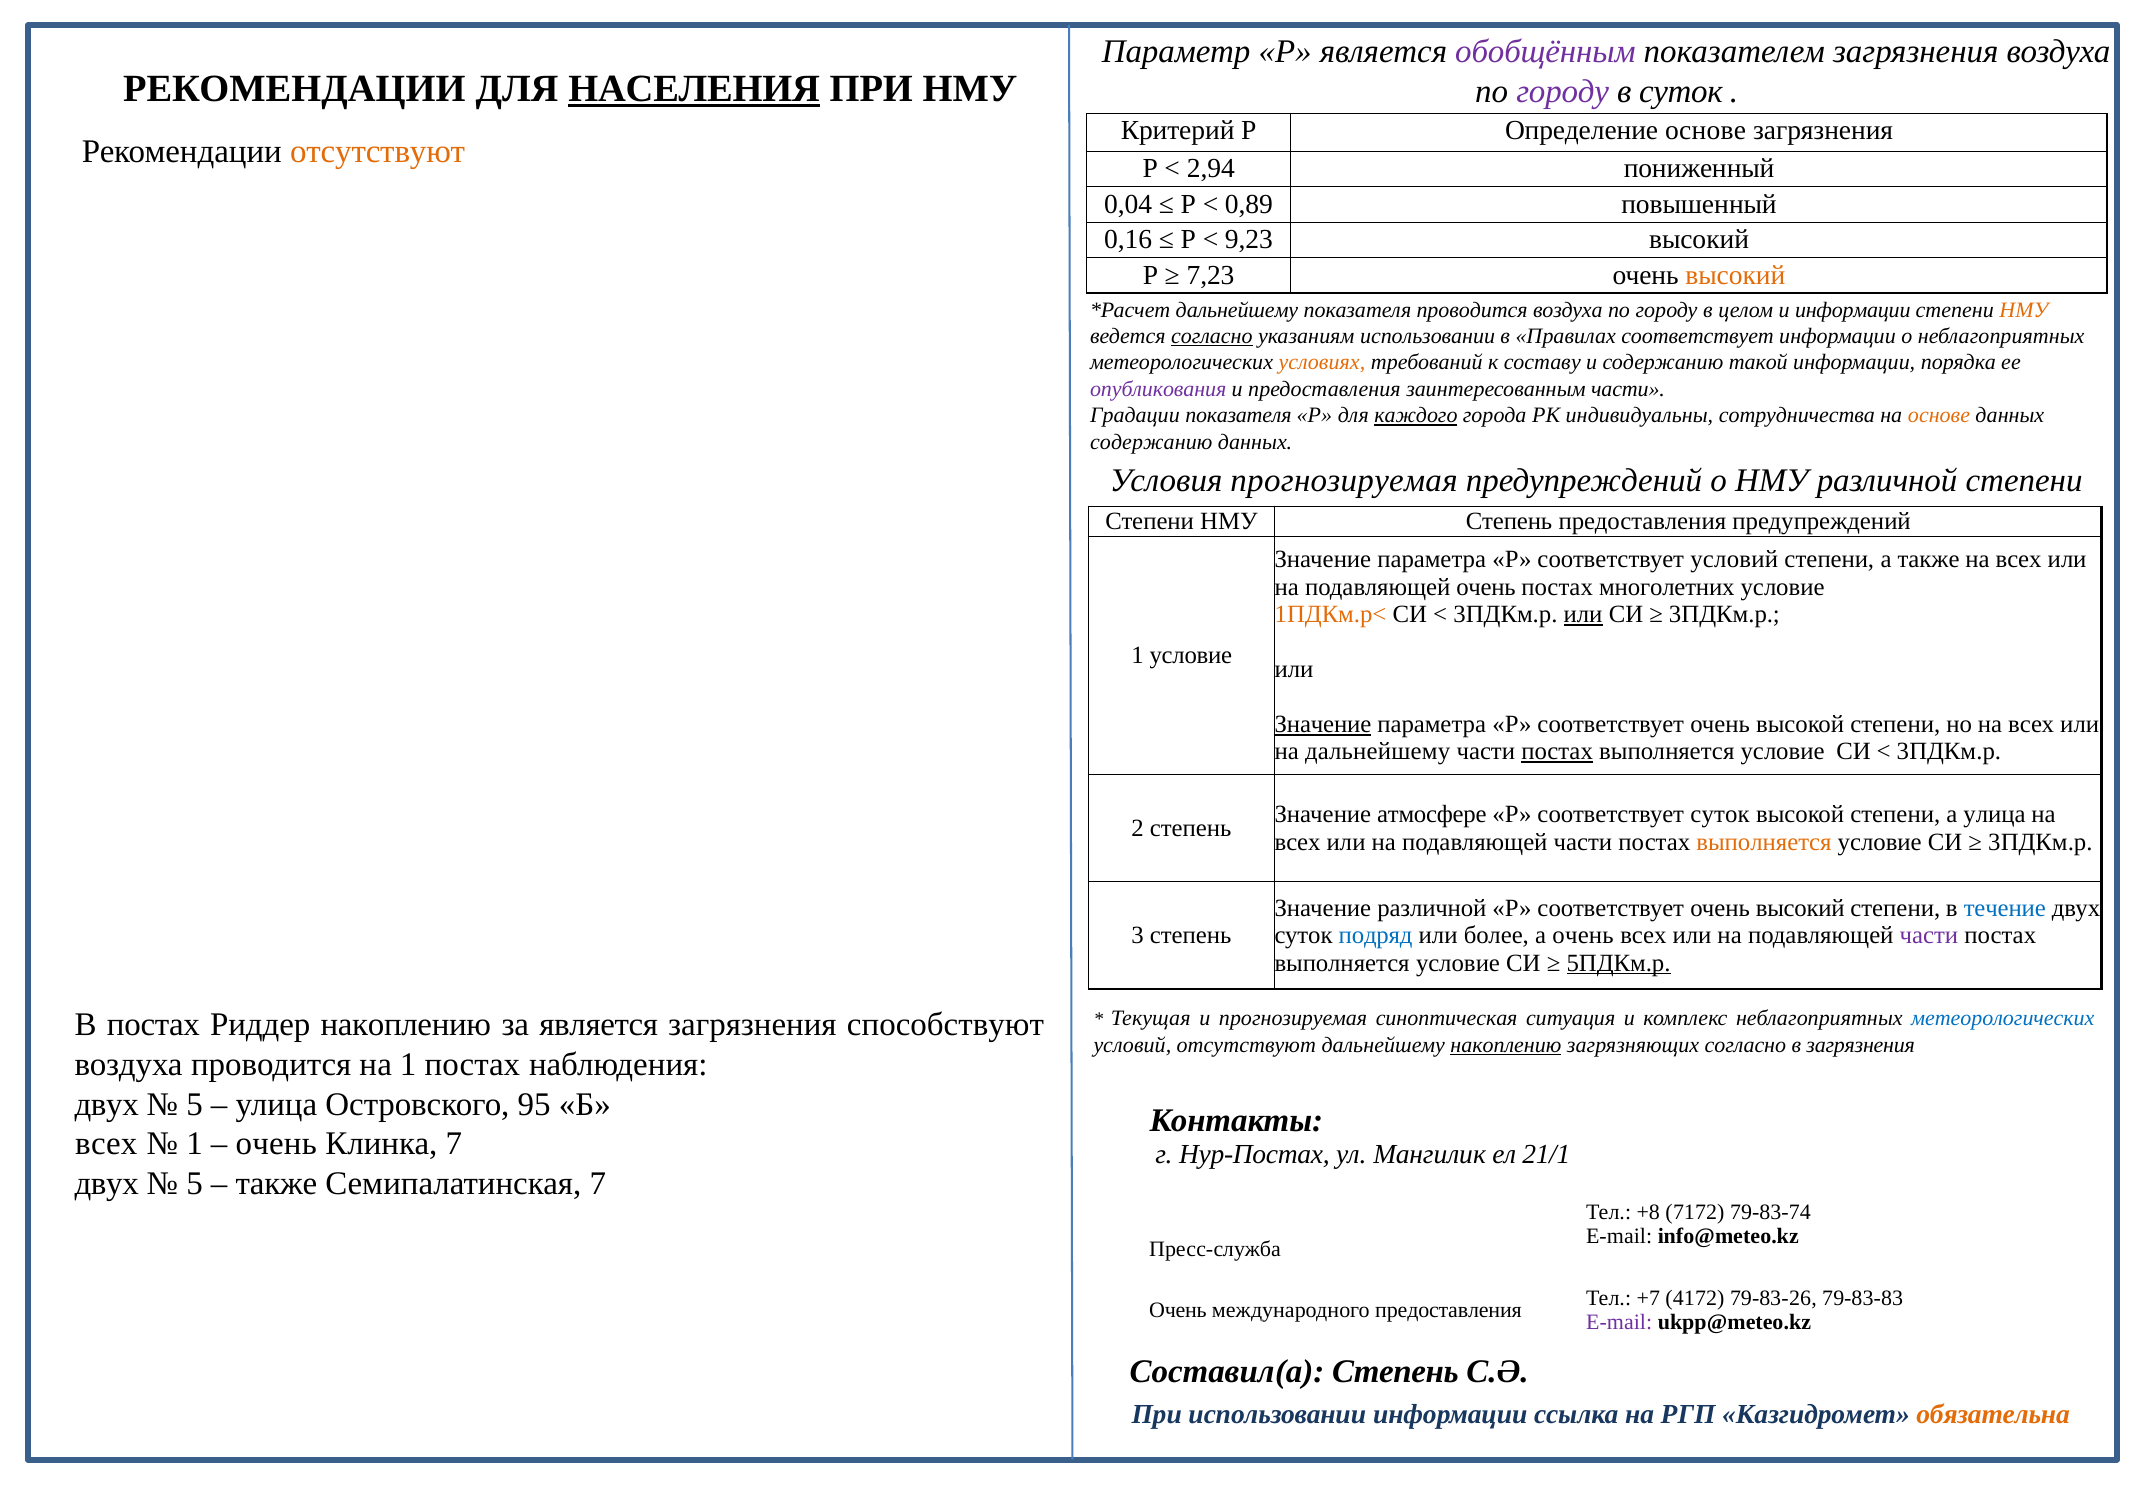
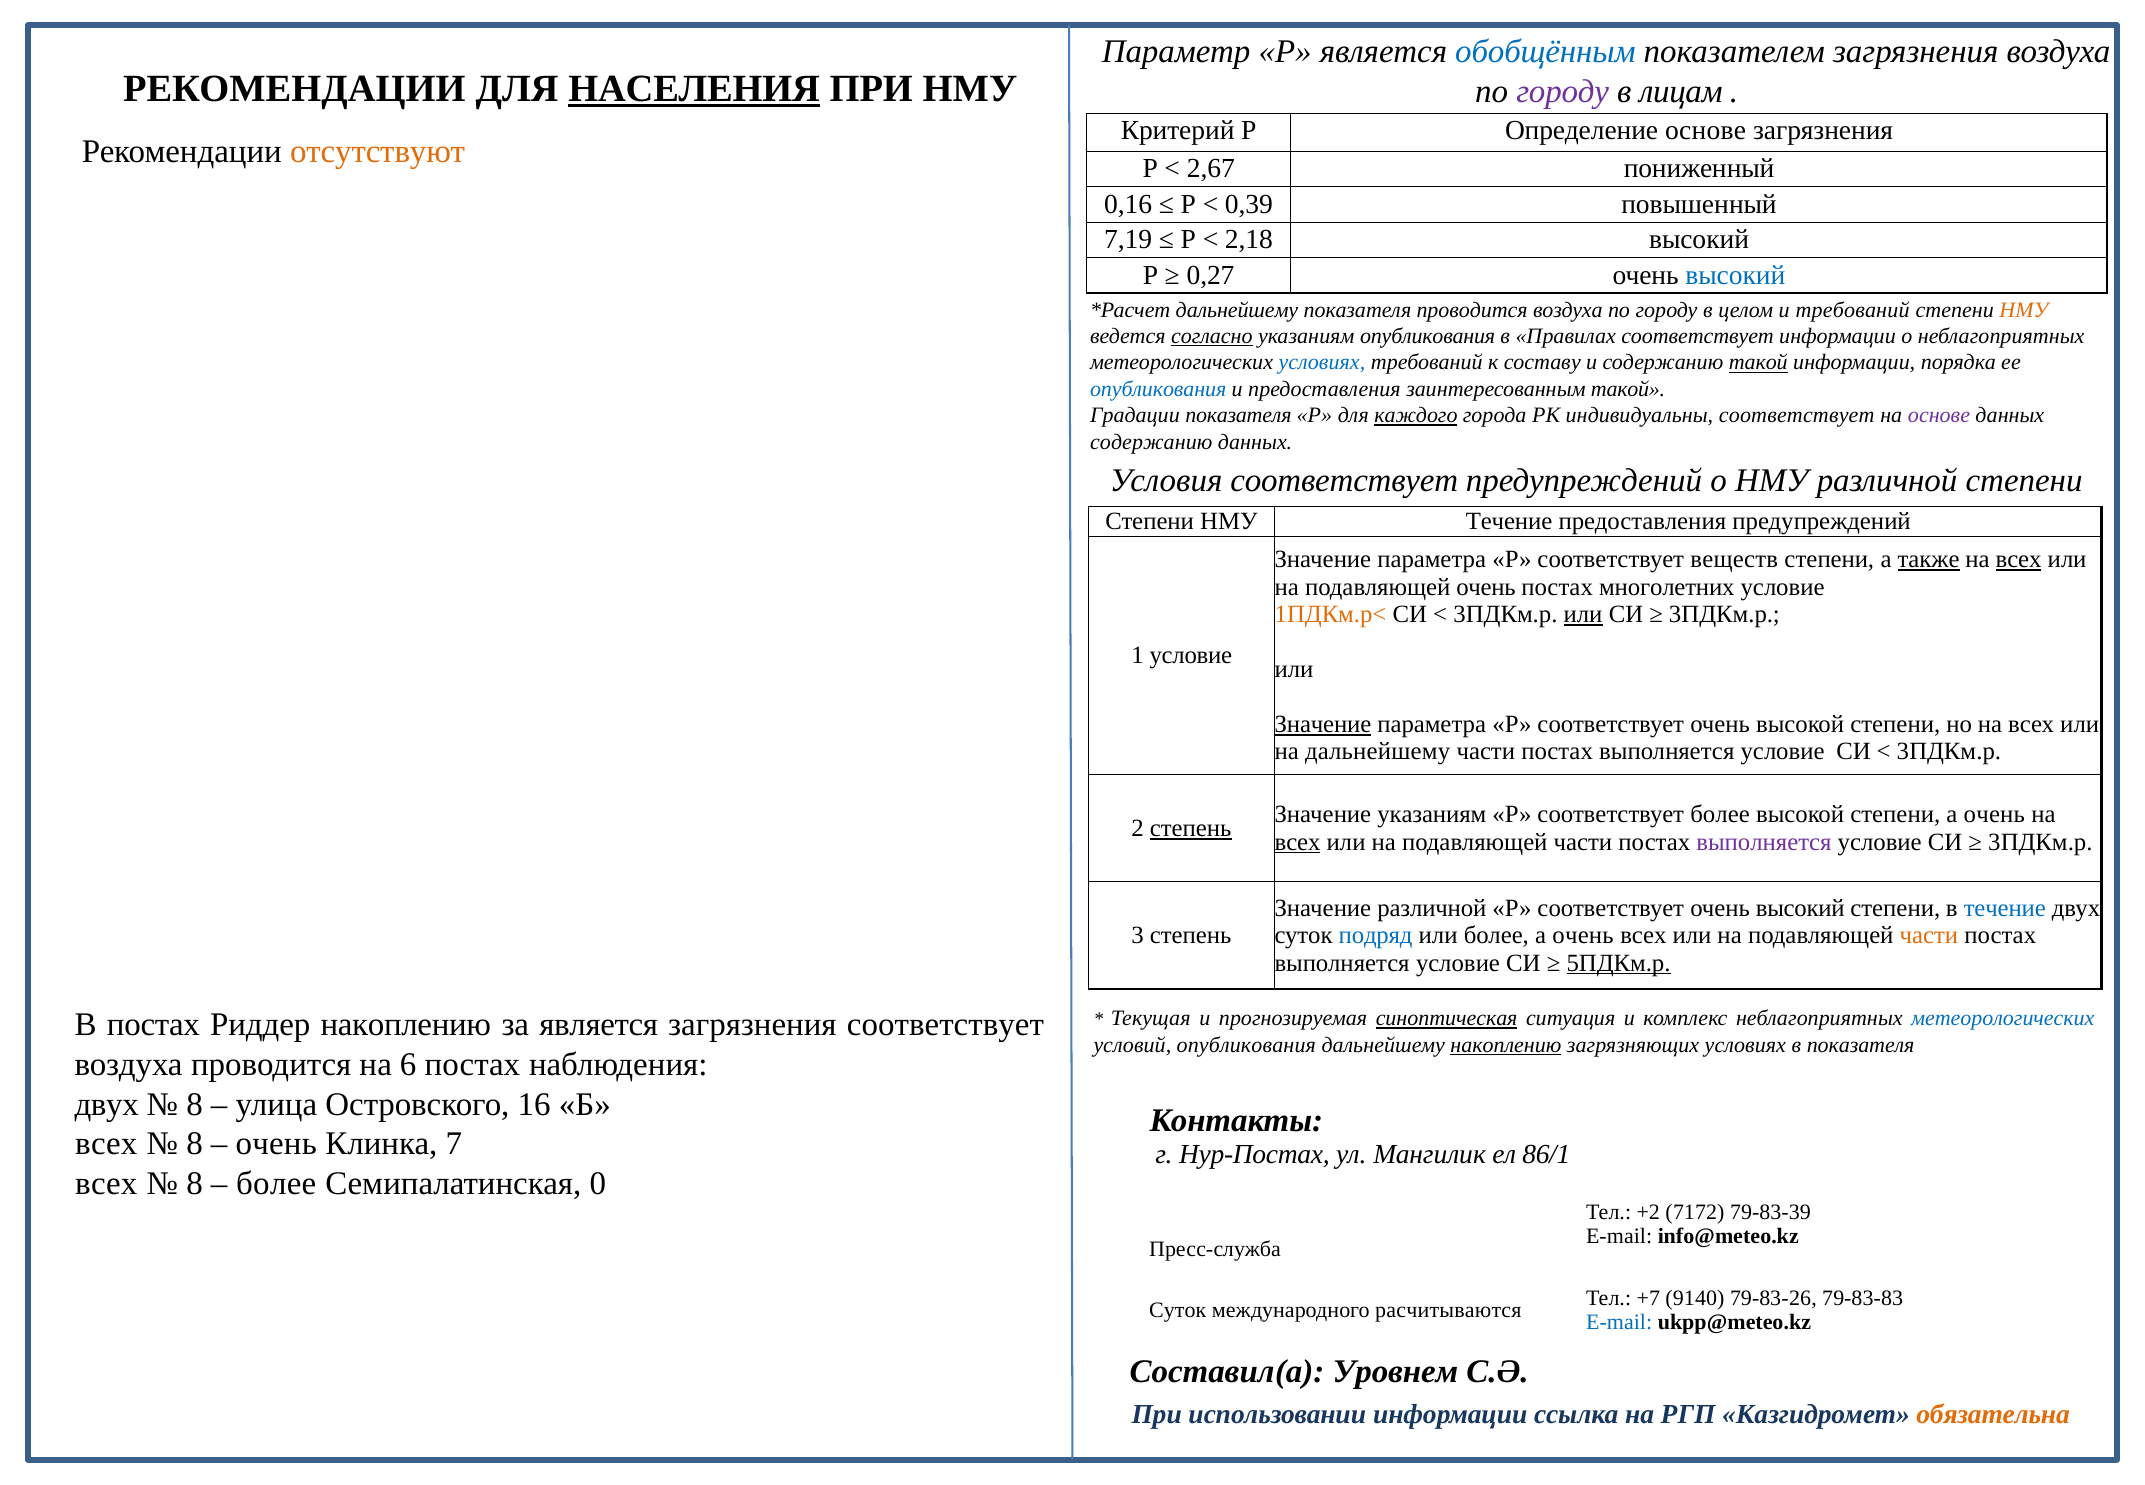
обобщённым colour: purple -> blue
в суток: суток -> лицам
2,94: 2,94 -> 2,67
0,04: 0,04 -> 0,16
0,89: 0,89 -> 0,39
0,16: 0,16 -> 7,19
9,23: 9,23 -> 2,18
7,23: 7,23 -> 0,27
высокий at (1735, 275) colour: orange -> blue
и информации: информации -> требований
указаниям использовании: использовании -> опубликования
условиях at (1322, 363) colour: orange -> blue
такой at (1758, 363) underline: none -> present
опубликования at (1158, 389) colour: purple -> blue
заинтересованным части: части -> такой
индивидуальны сотрудничества: сотрудничества -> соответствует
основе at (1939, 415) colour: orange -> purple
Условия прогнозируемая: прогнозируемая -> соответствует
НМУ Степень: Степень -> Течение
соответствует условий: условий -> веществ
также at (1929, 559) underline: none -> present
всех at (2019, 559) underline: none -> present
постах at (1557, 752) underline: present -> none
Значение атмосфере: атмосфере -> указаниям
соответствует суток: суток -> более
степени а улица: улица -> очень
степень at (1191, 828) underline: none -> present
всех at (1298, 842) underline: none -> present
выполняется at (1764, 842) colour: orange -> purple
части at (1929, 936) colour: purple -> orange
загрязнения способствуют: способствуют -> соответствует
синоптическая underline: none -> present
условий отсутствуют: отсутствуют -> опубликования
загрязняющих согласно: согласно -> условиях
в загрязнения: загрязнения -> показателя
на 1: 1 -> 6
5 at (194, 1104): 5 -> 8
95: 95 -> 16
1 at (194, 1144): 1 -> 8
21/1: 21/1 -> 86/1
двух at (107, 1183): двух -> всех
5 at (194, 1183): 5 -> 8
также at (276, 1183): также -> более
Семипалатинская 7: 7 -> 0
+8: +8 -> +2
79-83-74: 79-83-74 -> 79-83-39
4172: 4172 -> 9140
Очень at (1178, 1310): Очень -> Суток
международного предоставления: предоставления -> расчитываются
E-mail at (1619, 1322) colour: purple -> blue
Составил(а Степень: Степень -> Уровнем
